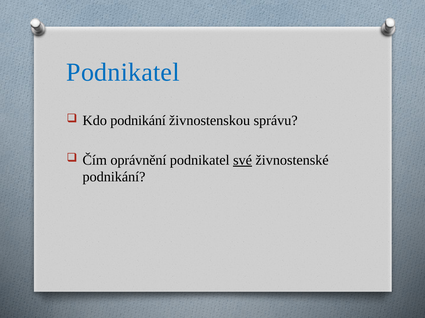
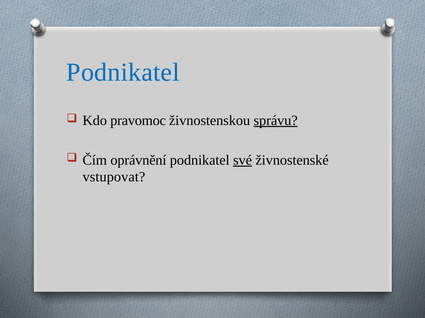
Kdo podnikání: podnikání -> pravomoc
správu underline: none -> present
podnikání at (114, 177): podnikání -> vstupovat
